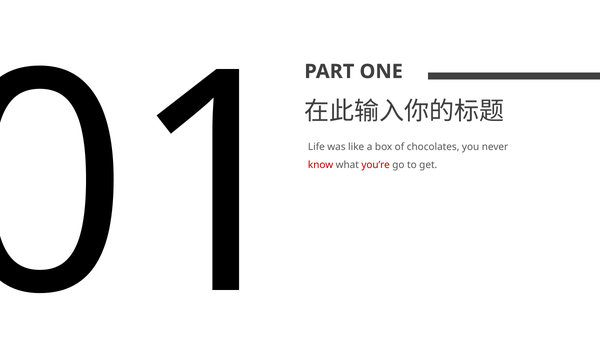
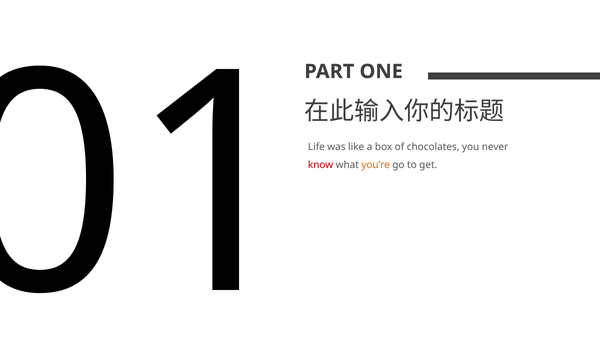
you’re colour: red -> orange
